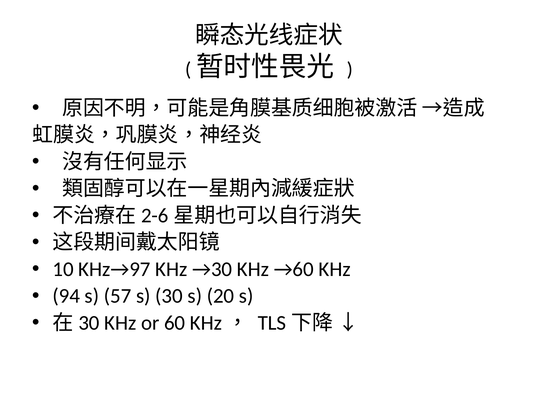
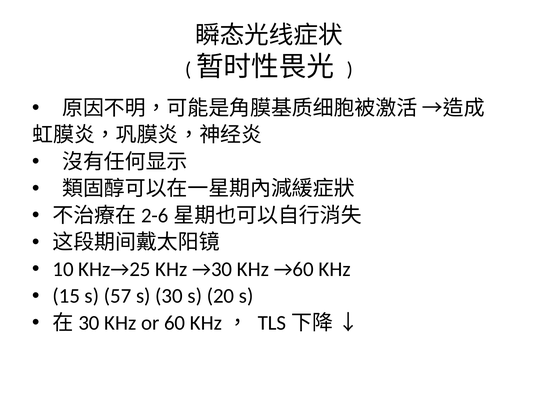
KHz→97: KHz→97 -> KHz→25
94: 94 -> 15
